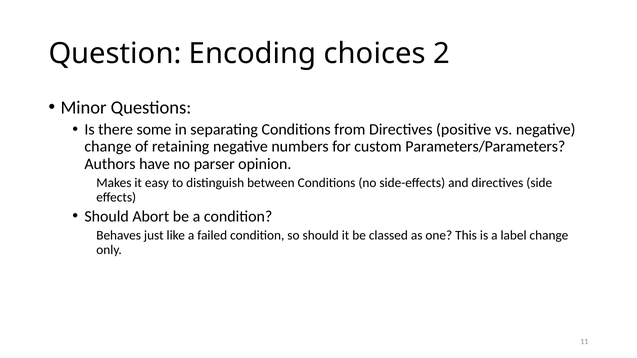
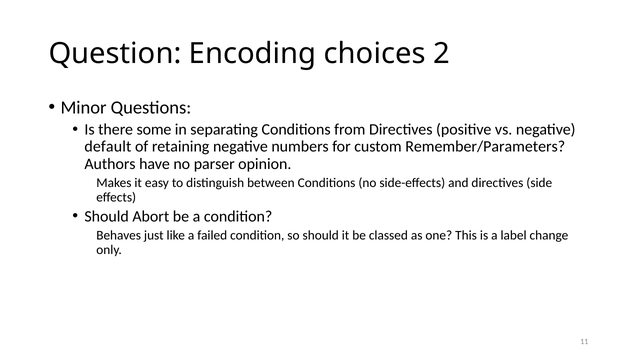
change at (108, 147): change -> default
Parameters/Parameters: Parameters/Parameters -> Remember/Parameters
